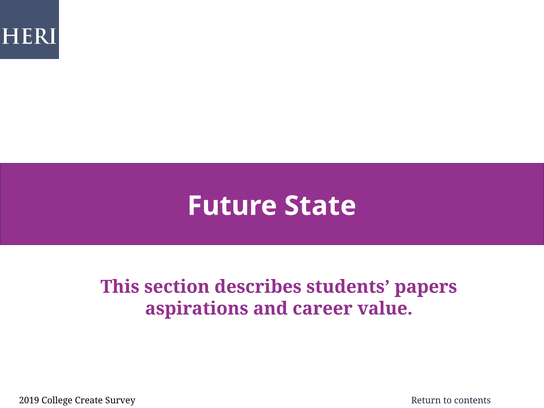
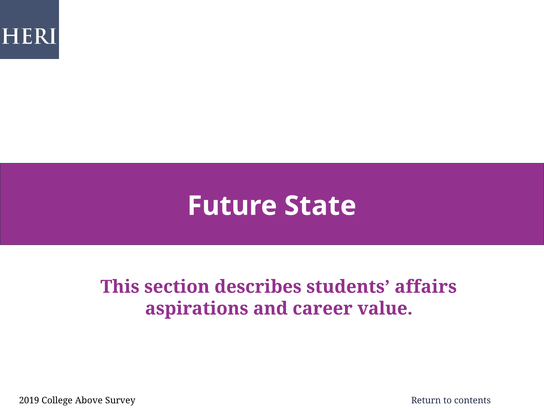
papers: papers -> affairs
Create: Create -> Above
